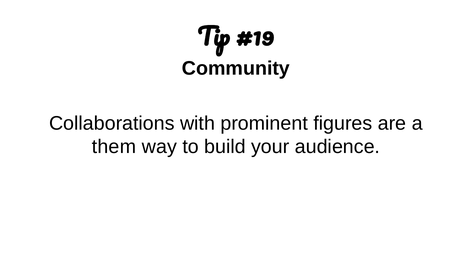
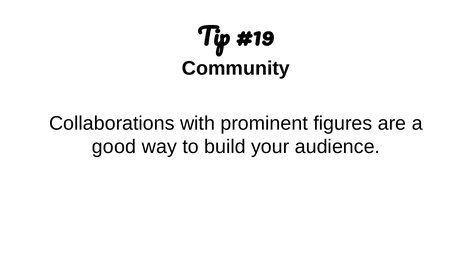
them: them -> good
